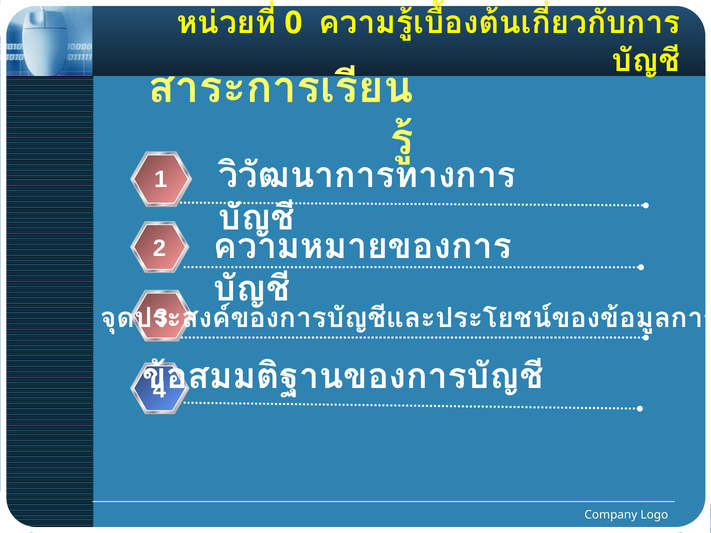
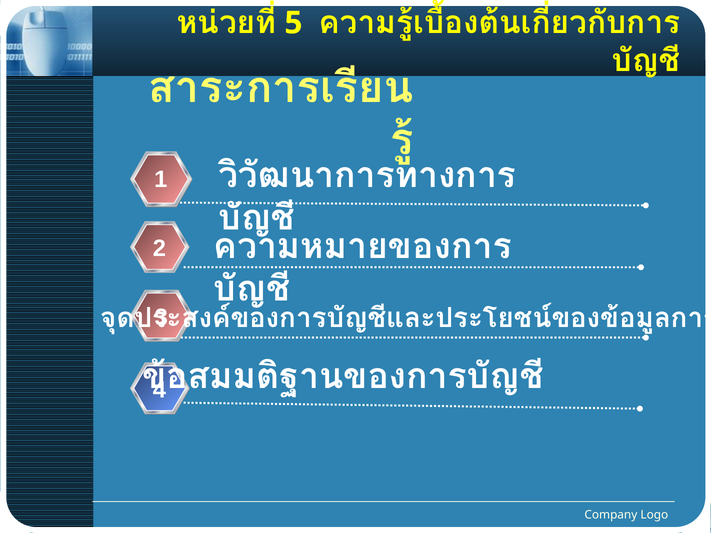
0: 0 -> 5
